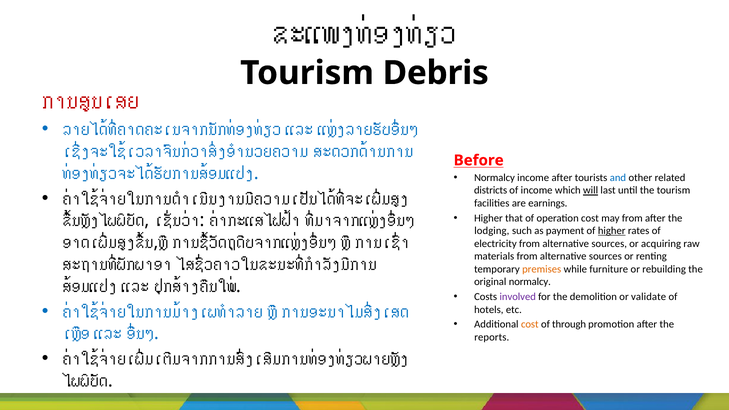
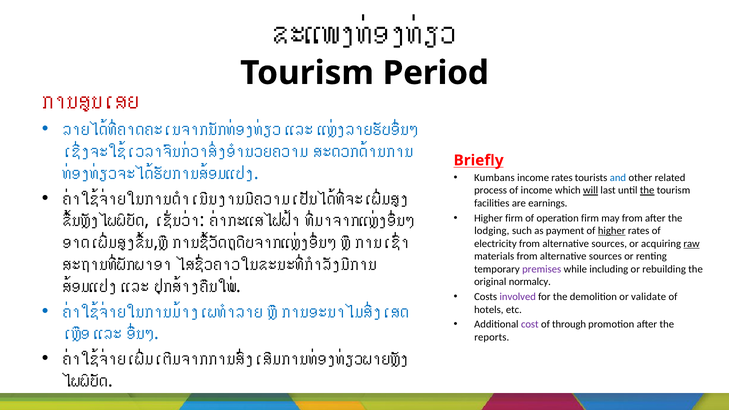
Debris: Debris -> Period
Before: Before -> Briefly
Normalcy at (495, 178): Normalcy -> Kumbans
income after: after -> rates
districts: districts -> process
the at (647, 190) underline: none -> present
Higher that: that -> firm
operation cost: cost -> firm
raw underline: none -> present
premises colour: orange -> purple
furniture: furniture -> including
cost at (530, 324) colour: orange -> purple
